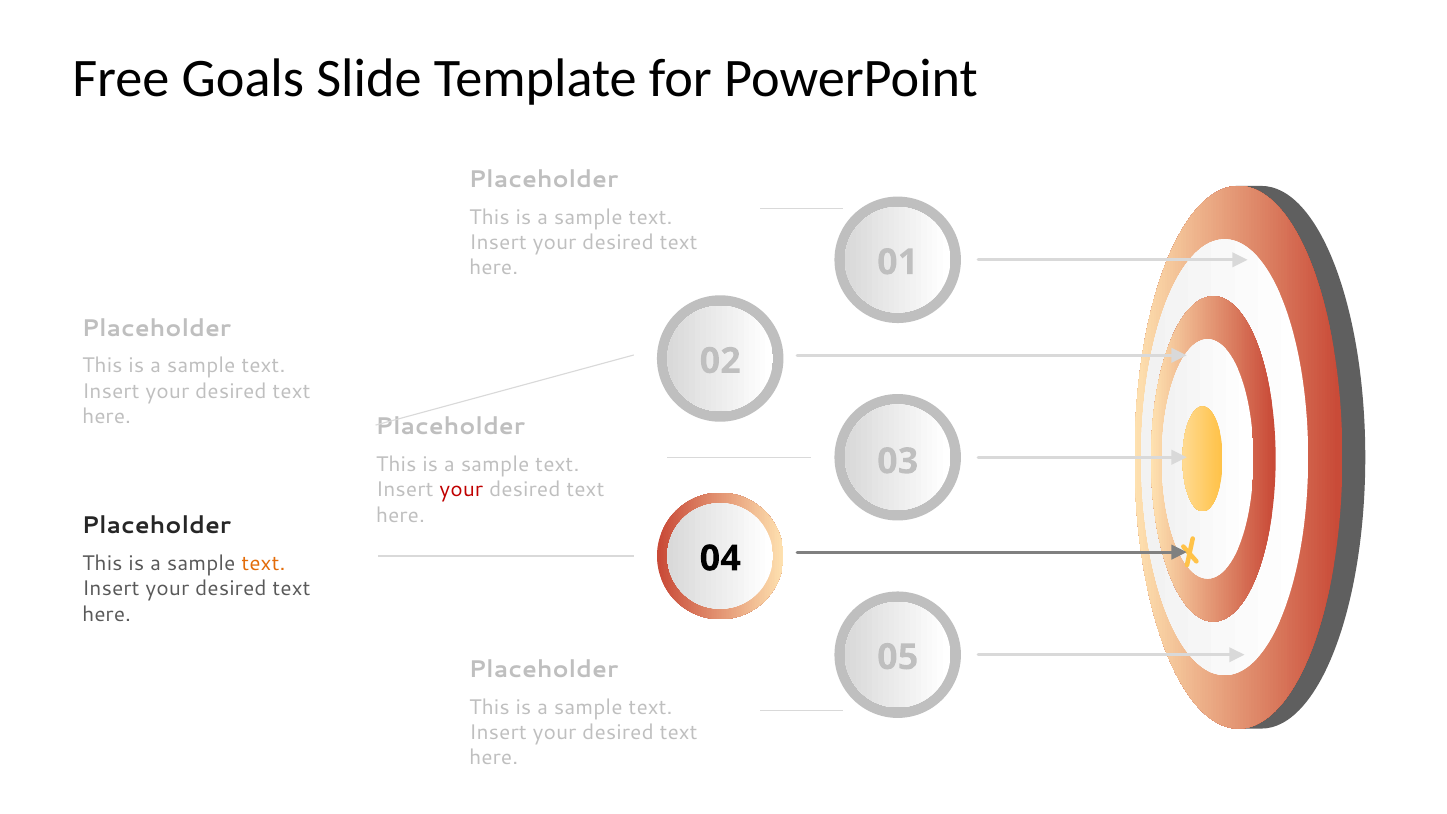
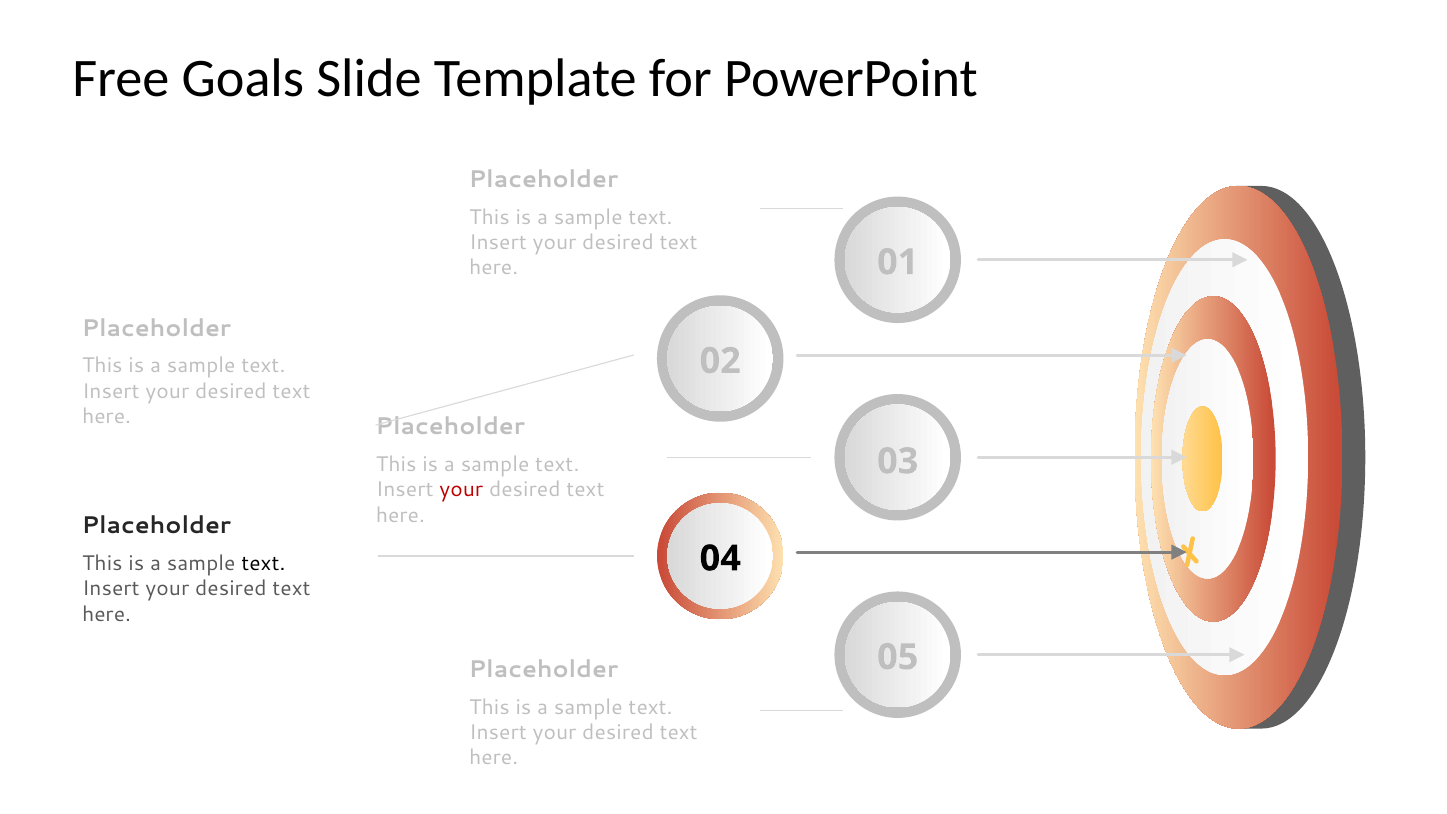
text at (263, 563) colour: orange -> black
